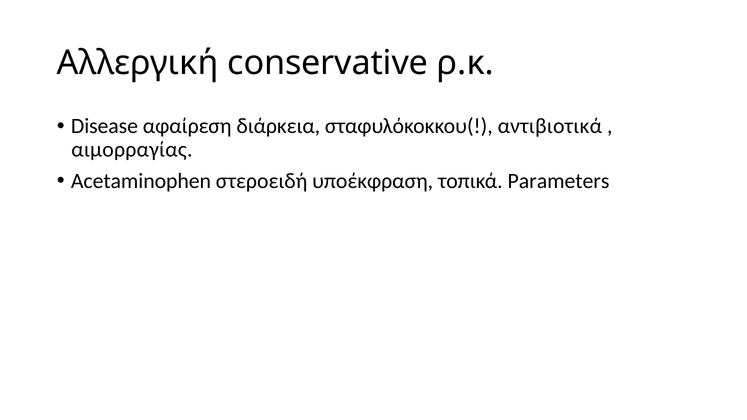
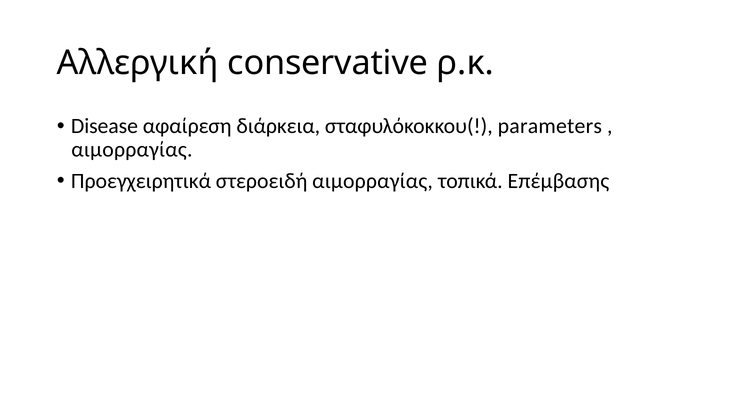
αντιβιοτικά: αντιβιοτικά -> parameters
Acetaminophen: Acetaminophen -> Προεγχειρητικά
στεροειδή υποέκφραση: υποέκφραση -> αιμορραγίας
Parameters: Parameters -> Επέμβασης
